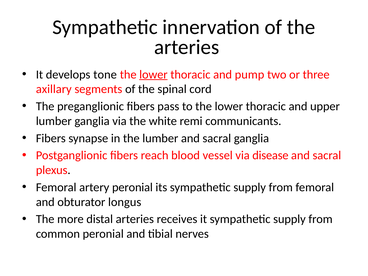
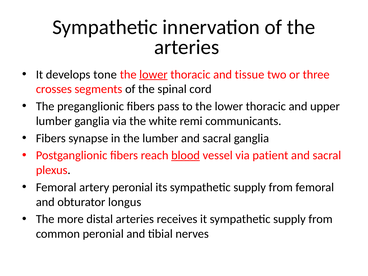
pump: pump -> tissue
axillary: axillary -> crosses
blood underline: none -> present
disease: disease -> patient
